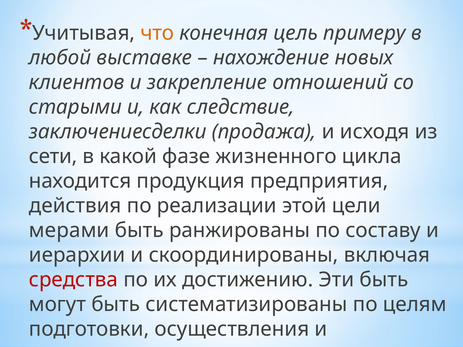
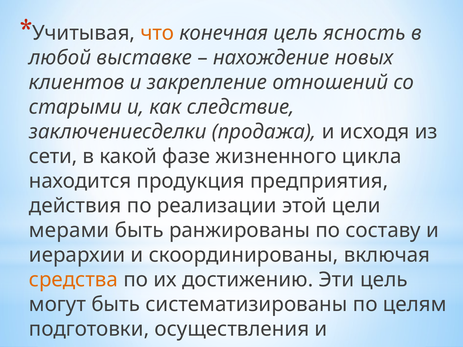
примеру: примеру -> ясность
средства colour: red -> orange
Эти быть: быть -> цель
